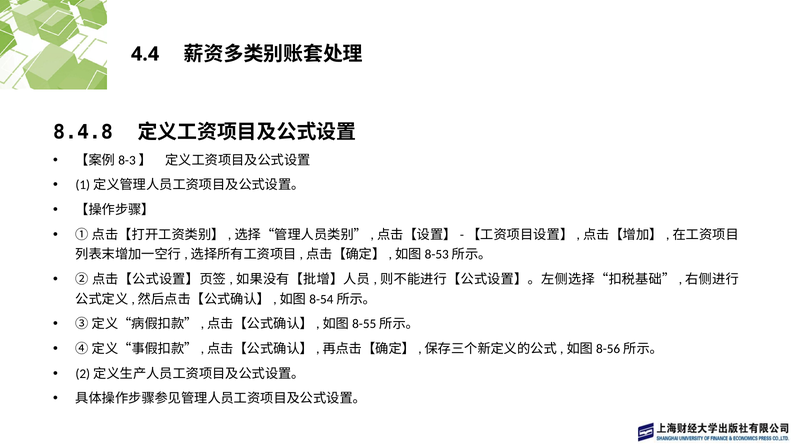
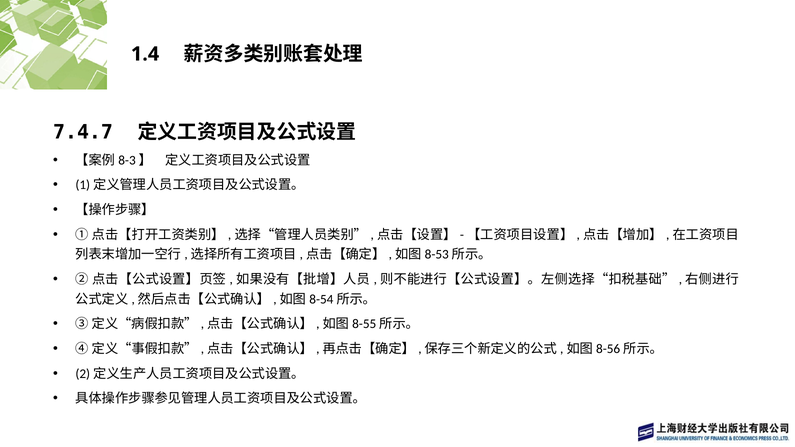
4.4: 4.4 -> 1.4
8.4.8: 8.4.8 -> 7.4.7
